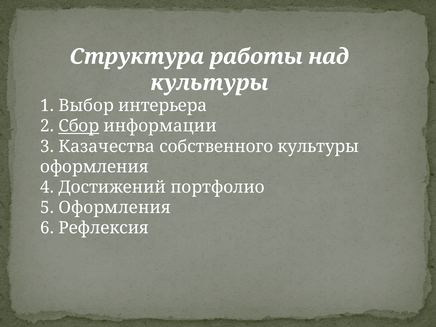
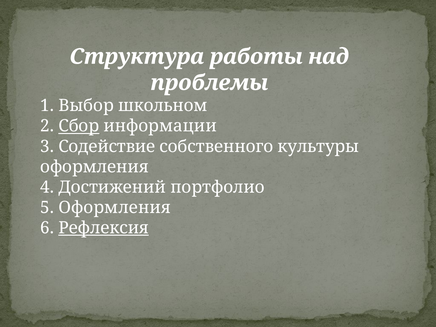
культуры at (209, 83): культуры -> проблемы
интерьера: интерьера -> школьном
Казачества: Казачества -> Содействие
Рефлексия underline: none -> present
